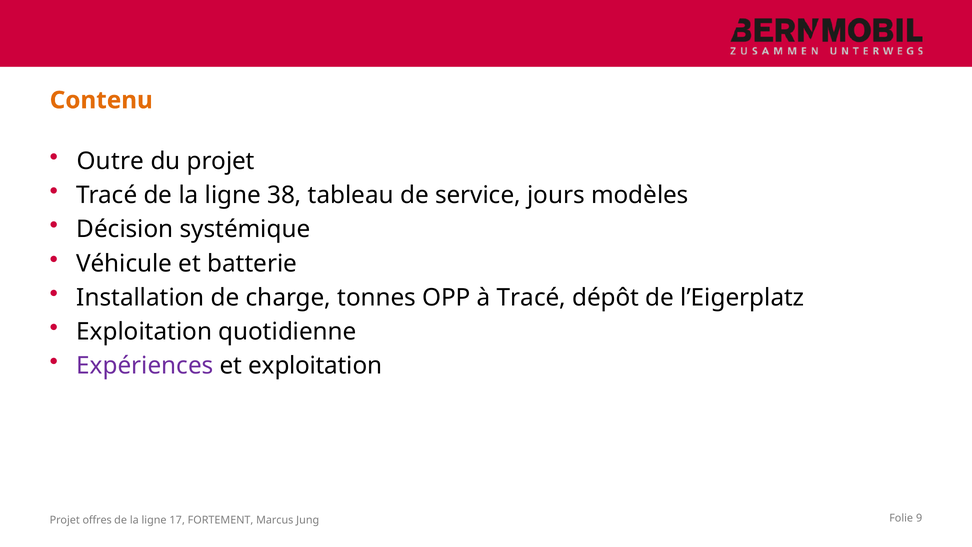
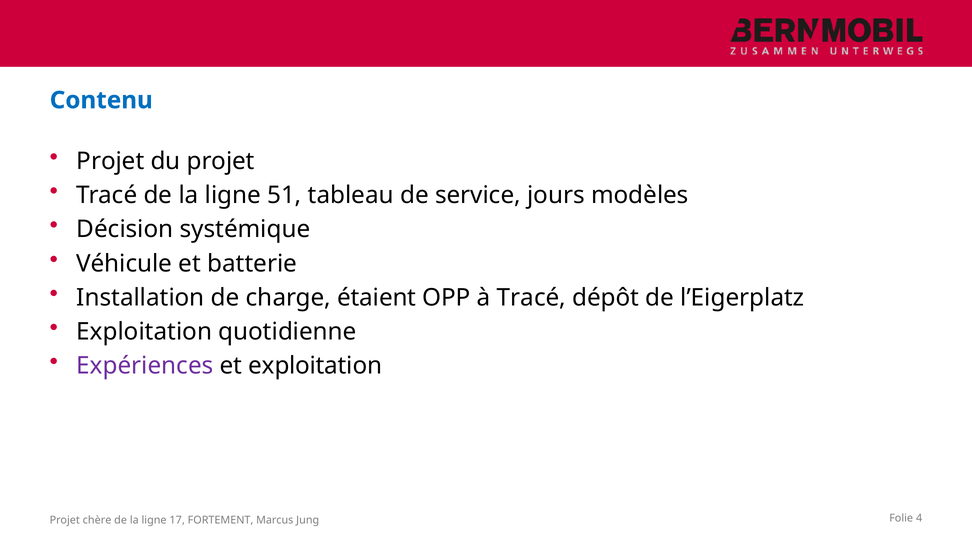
Contenu colour: orange -> blue
Outre at (110, 161): Outre -> Projet
38: 38 -> 51
tonnes: tonnes -> étaient
offres: offres -> chère
9: 9 -> 4
